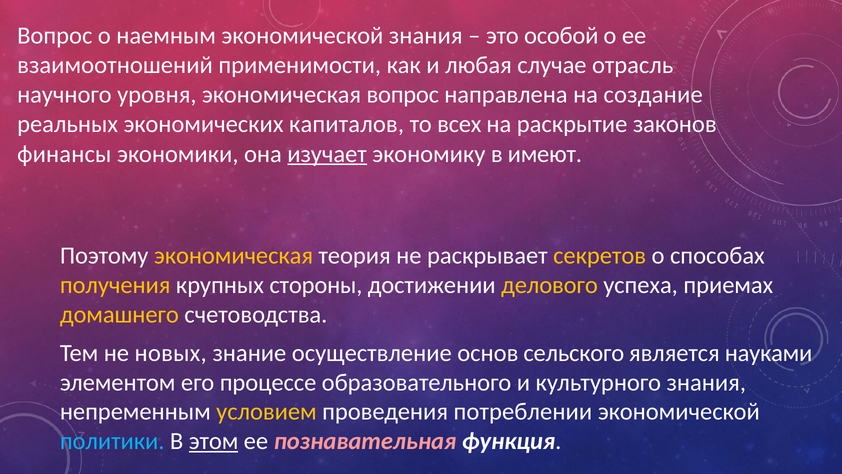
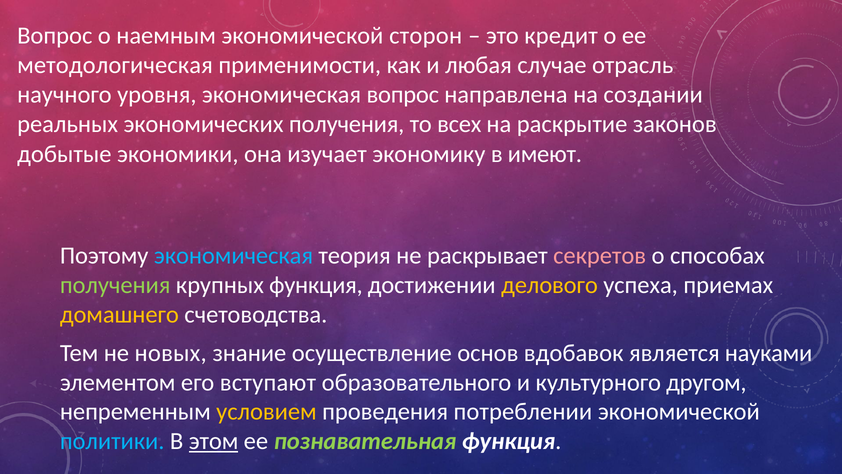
экономической знания: знания -> сторон
особой: особой -> кредит
взаимоотношений: взаимоотношений -> методологическая
создание: создание -> создании
экономических капиталов: капиталов -> получения
финансы: финансы -> добытые
изучает underline: present -> none
экономическая at (234, 256) colour: yellow -> light blue
секретов colour: yellow -> pink
получения at (115, 285) colour: yellow -> light green
крупных стороны: стороны -> функция
сельского: сельского -> вдобавок
процессе: процессе -> вступают
культурного знания: знания -> другом
познавательная colour: pink -> light green
